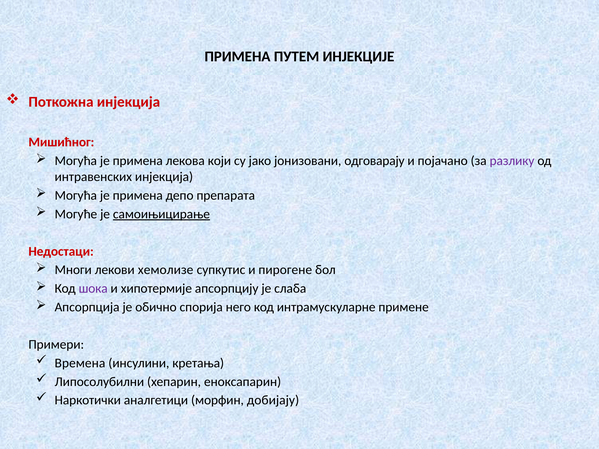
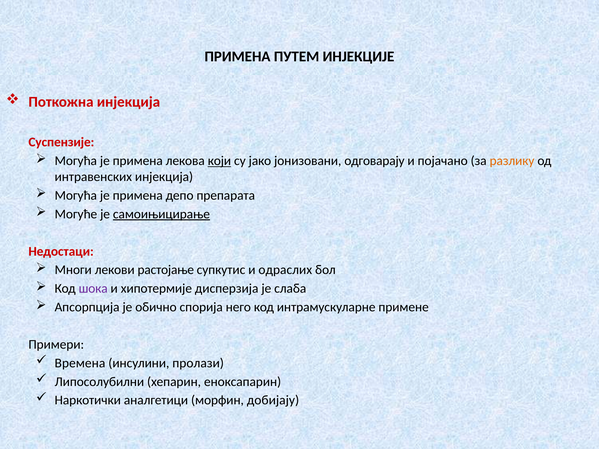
Мишићног: Мишићног -> Суспензије
који underline: none -> present
разлику colour: purple -> orange
хемолизе: хемолизе -> растојање
пирогене: пирогене -> одраслих
апсорпцију: апсорпцију -> дисперзија
кретања: кретања -> пролази
